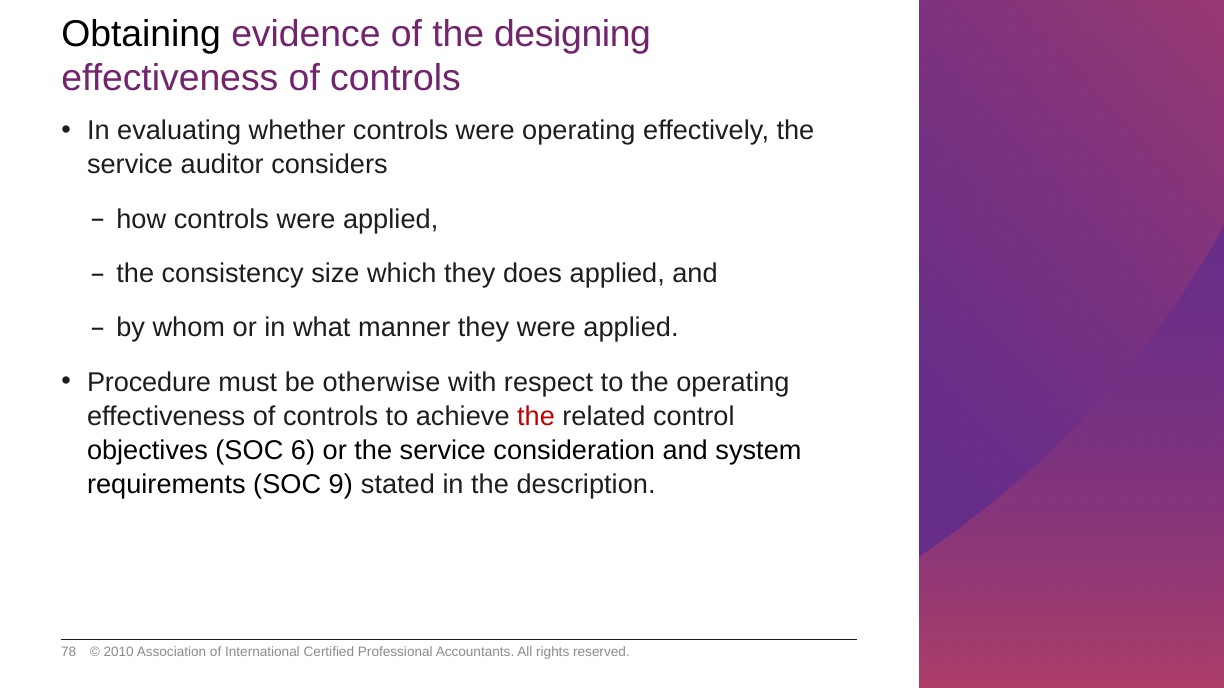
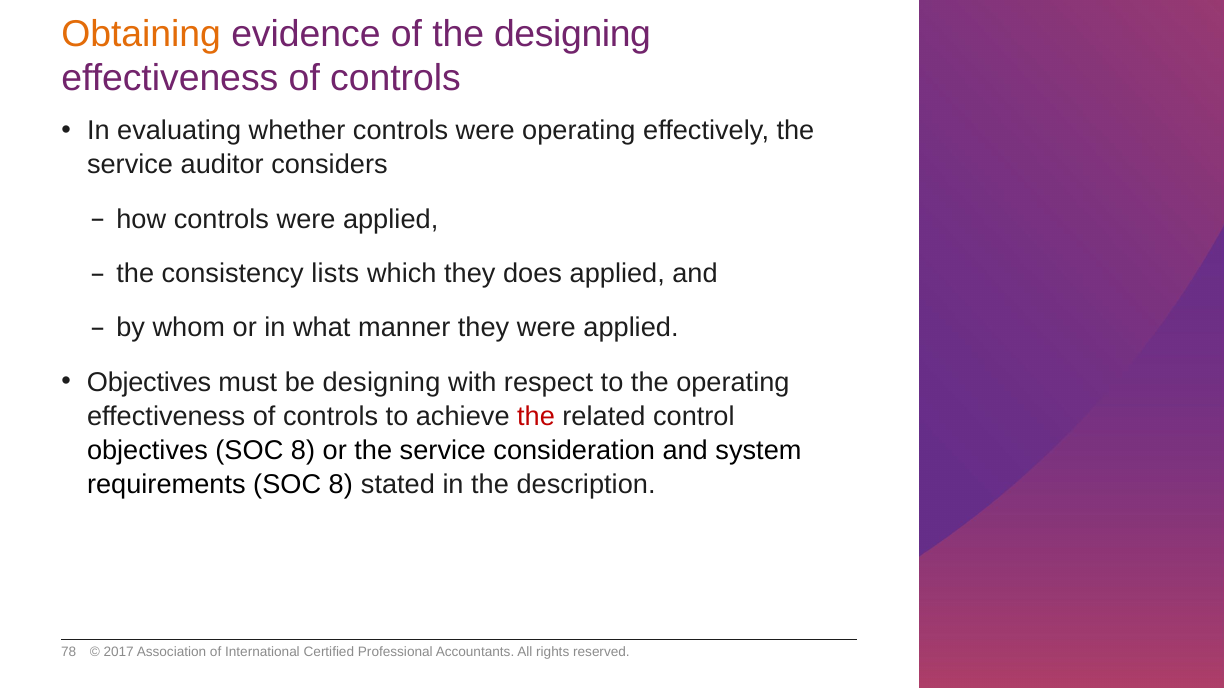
Obtaining colour: black -> orange
size: size -> lists
Procedure at (149, 383): Procedure -> Objectives
be otherwise: otherwise -> designing
objectives SOC 6: 6 -> 8
requirements SOC 9: 9 -> 8
2010: 2010 -> 2017
